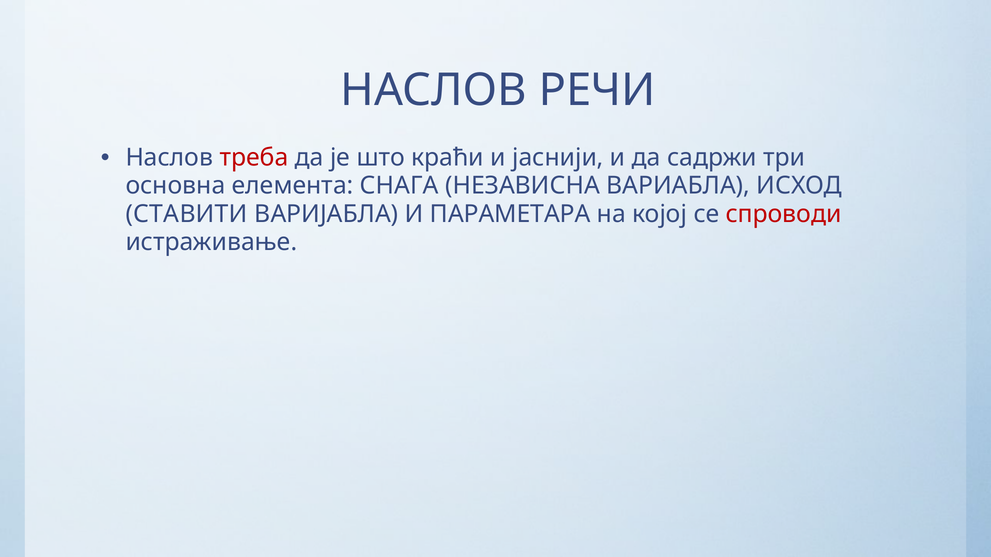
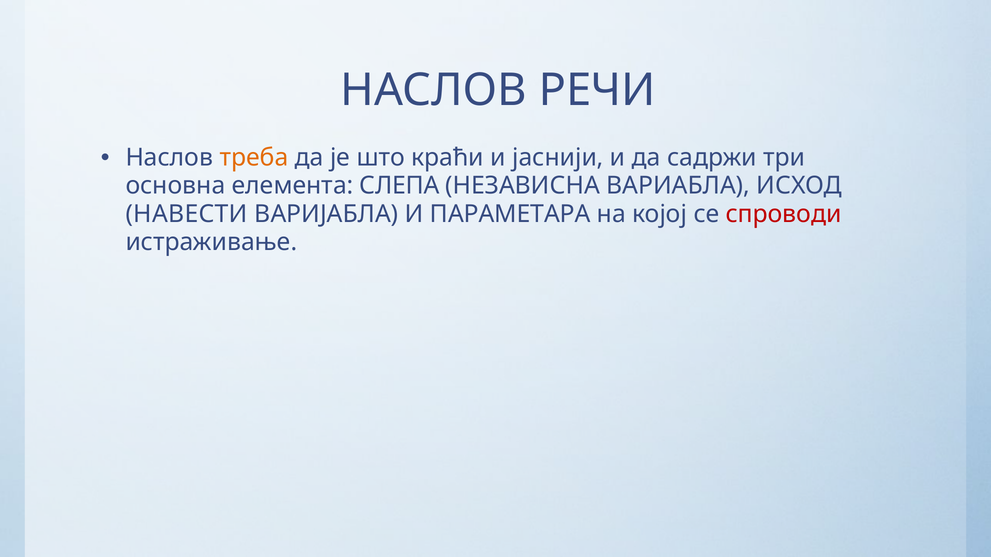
треба colour: red -> orange
СНАГА: СНАГА -> СЛЕПА
СТАВИТИ: СТАВИТИ -> НАВЕСТИ
